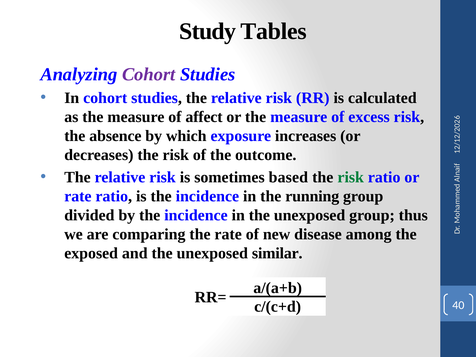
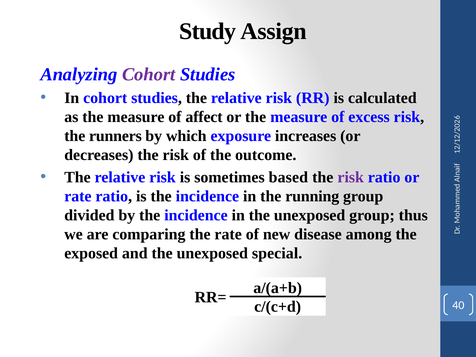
Tables: Tables -> Assign
absence: absence -> runners
risk at (351, 177) colour: green -> purple
similar: similar -> special
